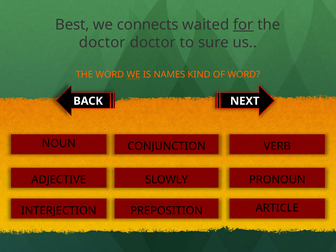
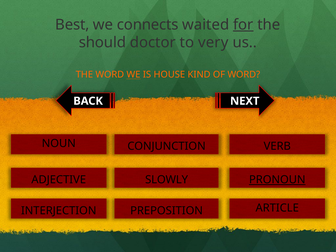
doctor at (102, 43): doctor -> should
sure: sure -> very
NAMES: NAMES -> HOUSE
PRONOUN underline: none -> present
